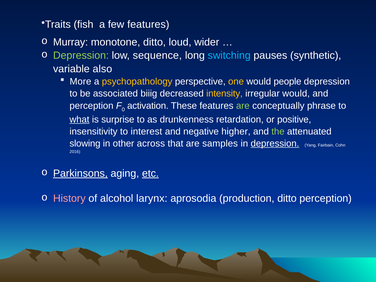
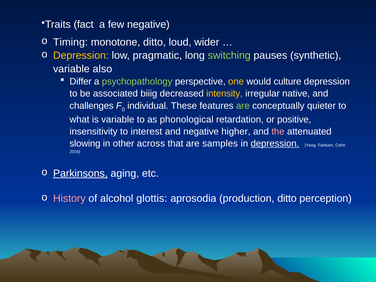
fish: fish -> fact
few features: features -> negative
Murray: Murray -> Timing
Depression at (81, 56) colour: light green -> yellow
sequence: sequence -> pragmatic
switching colour: light blue -> light green
More: More -> Differ
psychopathology colour: yellow -> light green
people: people -> culture
irregular would: would -> native
perception at (91, 106): perception -> challenges
activation: activation -> individual
phrase: phrase -> quieter
what underline: present -> none
is surprise: surprise -> variable
drunkenness: drunkenness -> phonological
the colour: light green -> pink
etc underline: present -> none
larynx: larynx -> glottis
